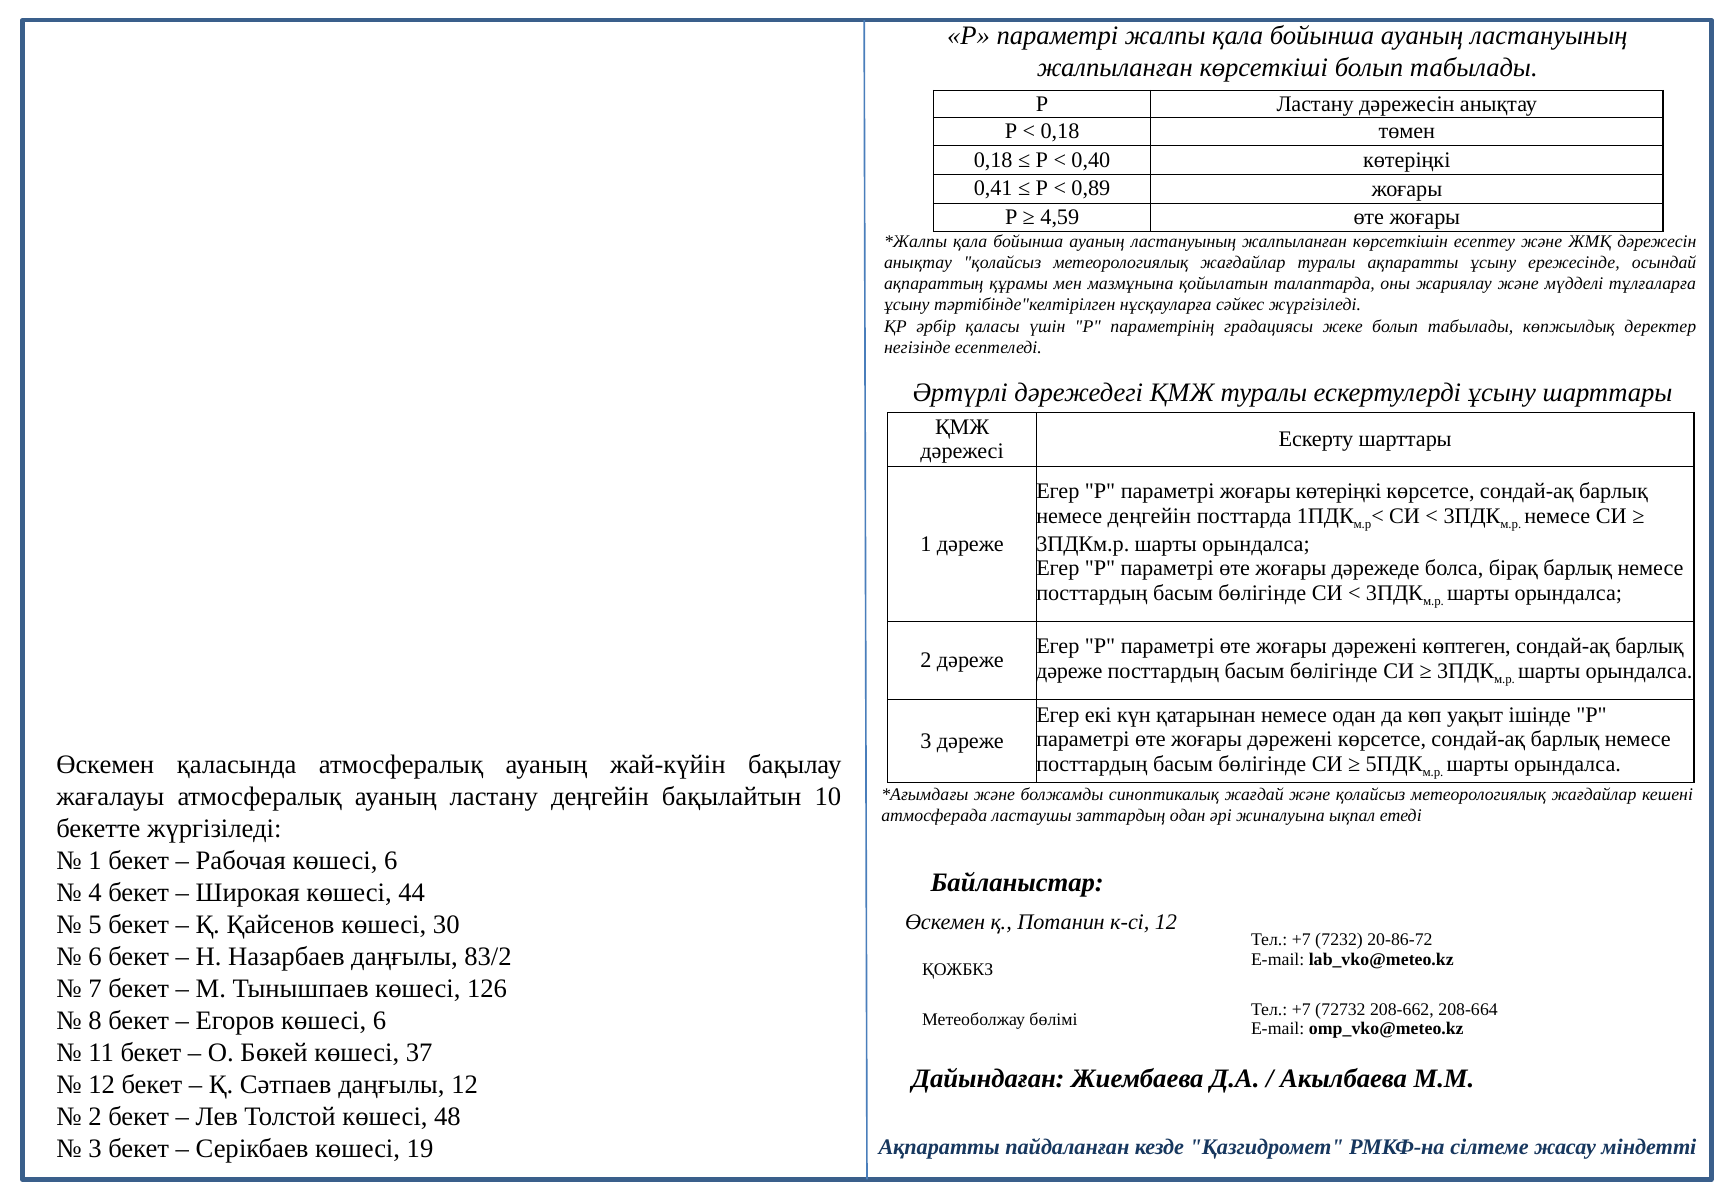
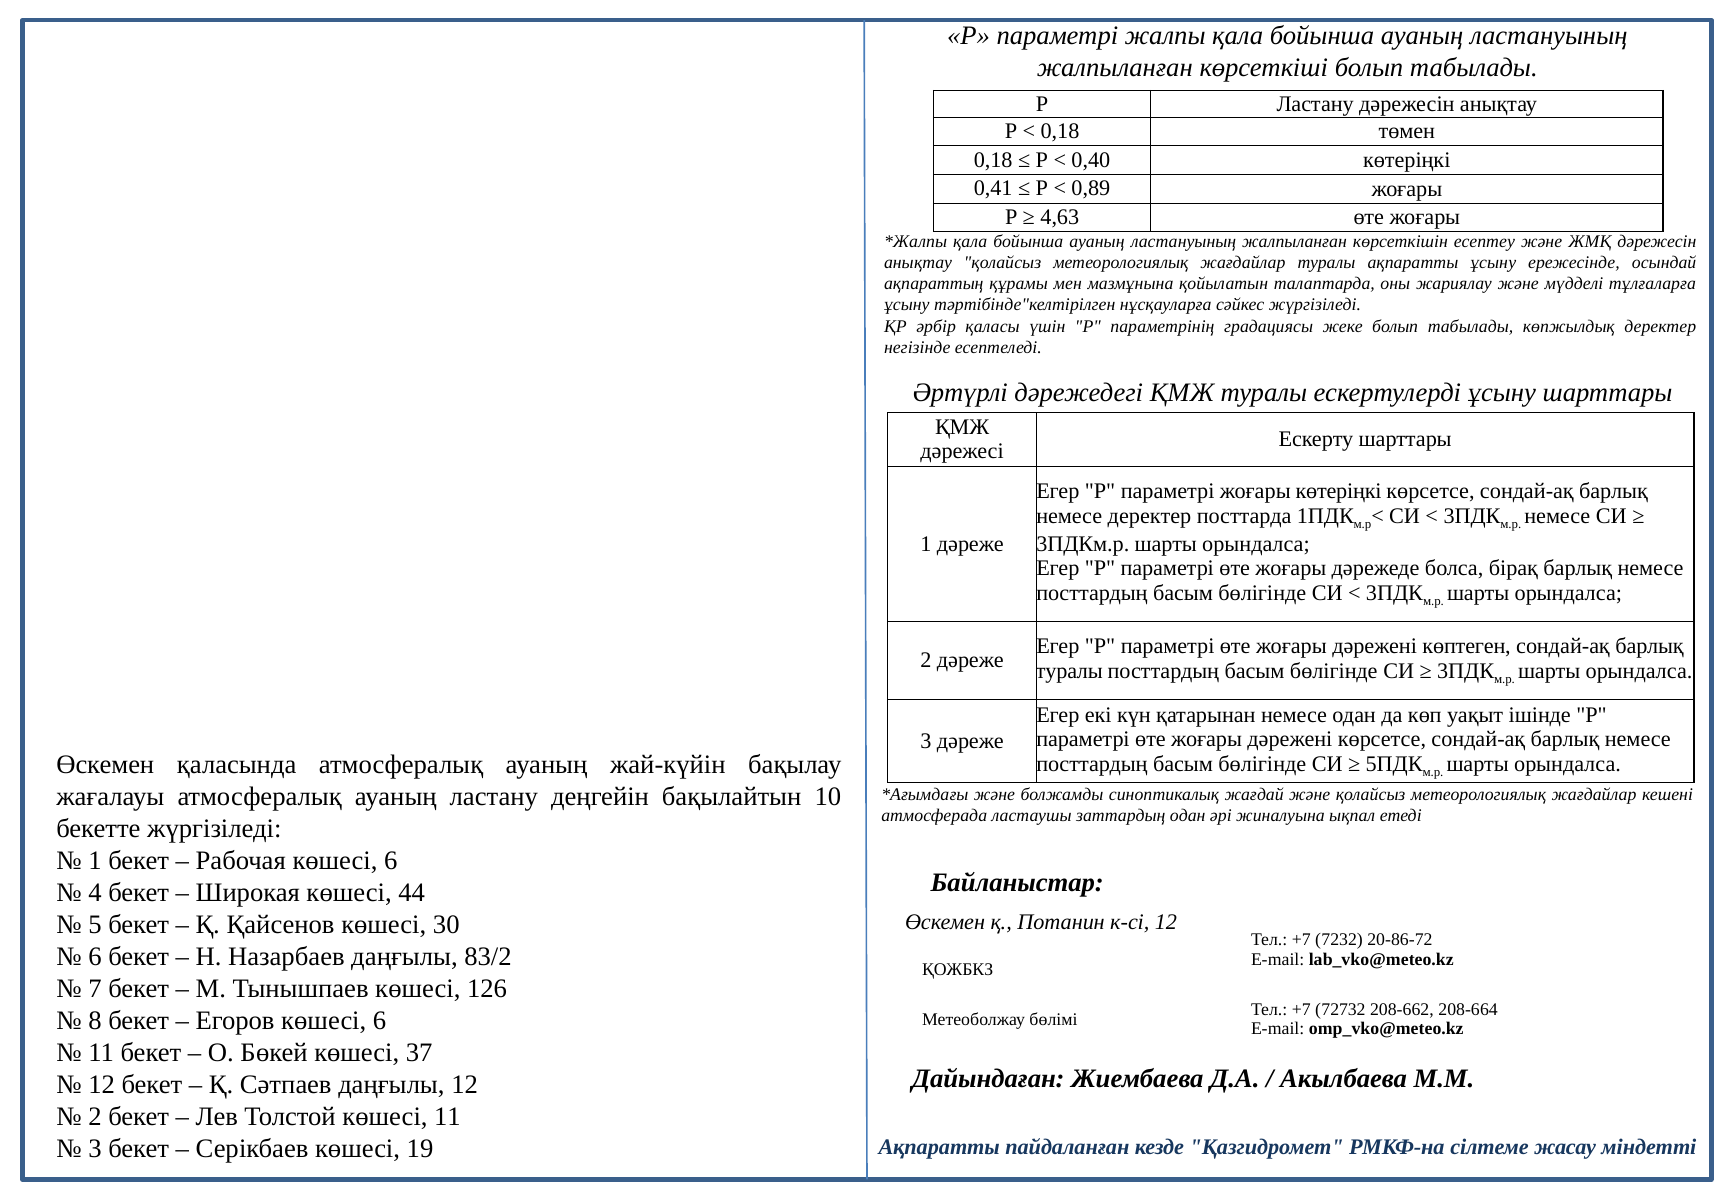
4,59: 4,59 -> 4,63
немесе деңгейін: деңгейін -> деректер
дәреже at (1069, 671): дәреже -> туралы
көшесі 48: 48 -> 11
